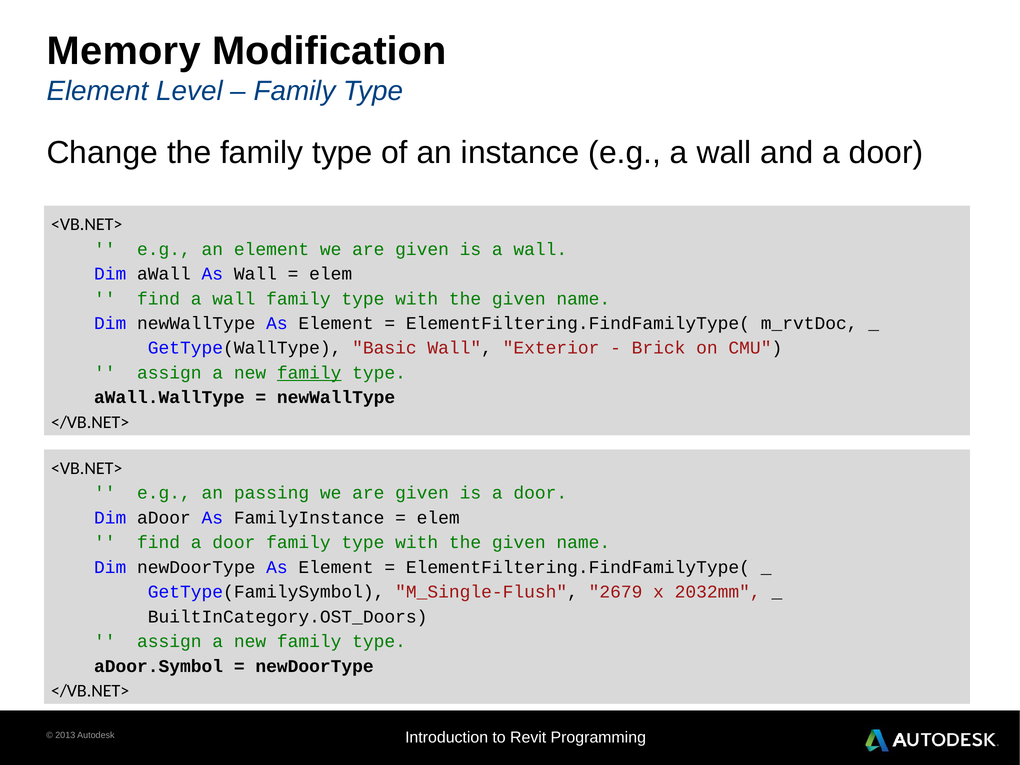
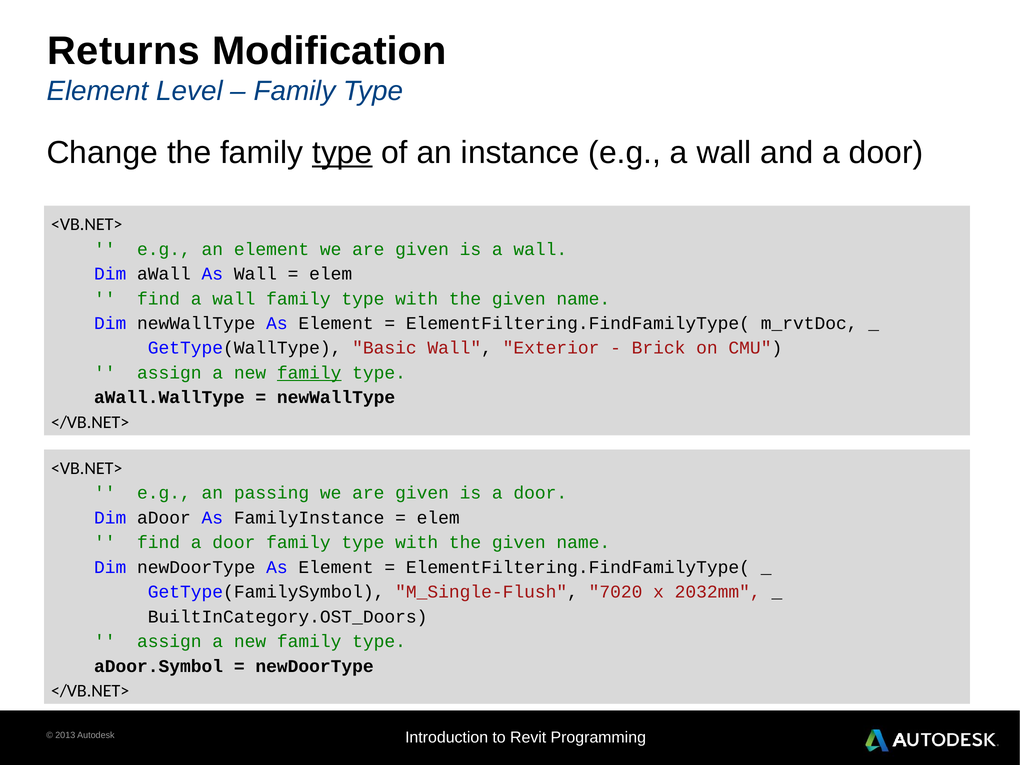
Memory: Memory -> Returns
type at (342, 153) underline: none -> present
2679: 2679 -> 7020
